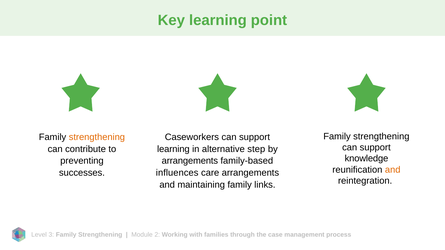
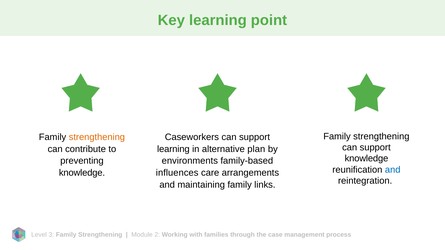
step: step -> plan
arrangements at (190, 161): arrangements -> environments
and at (393, 170) colour: orange -> blue
successes at (82, 173): successes -> knowledge
